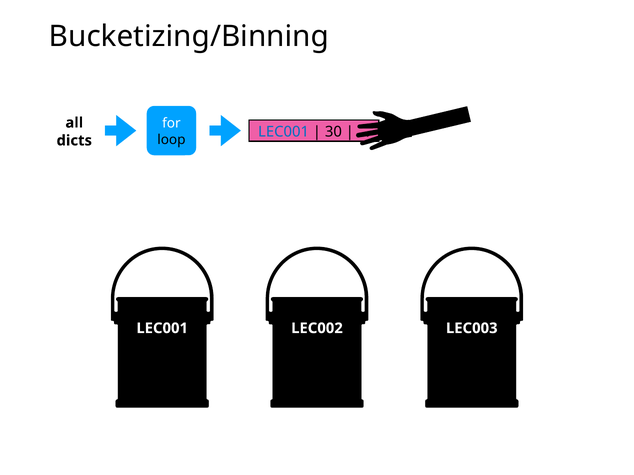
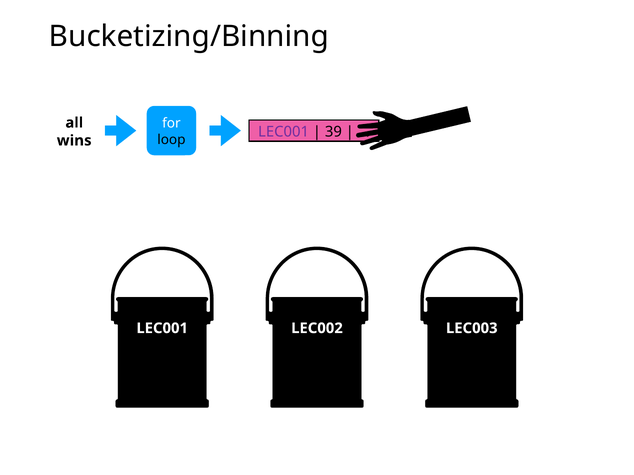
LEC001 at (284, 132) colour: blue -> purple
30: 30 -> 39
dicts: dicts -> wins
